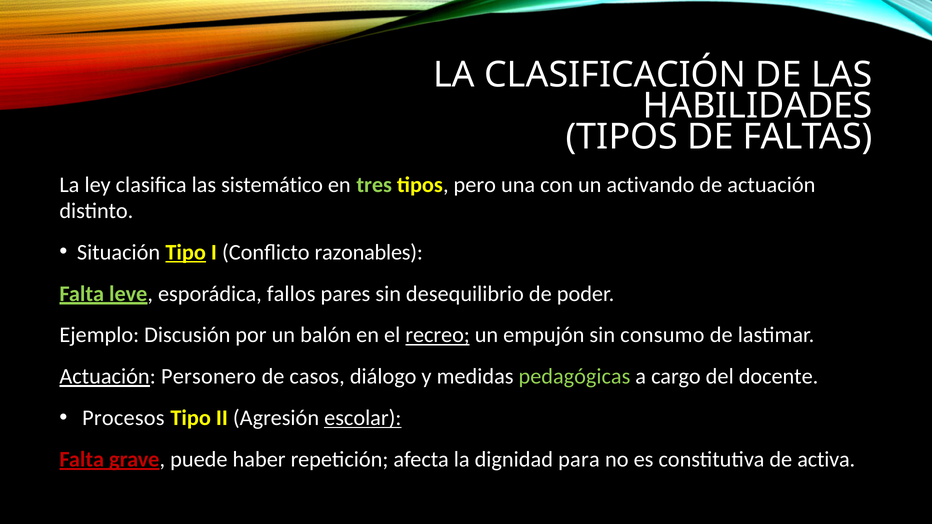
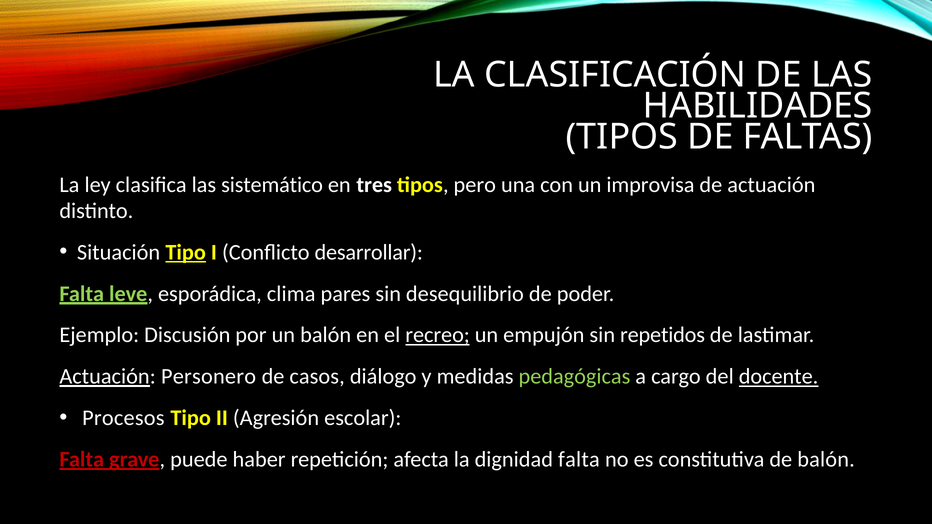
tres colour: light green -> white
activando: activando -> improvisa
razonables: razonables -> desarrollar
fallos: fallos -> clima
consumo: consumo -> repetidos
docente underline: none -> present
escolar underline: present -> none
dignidad para: para -> falta
de activa: activa -> balón
